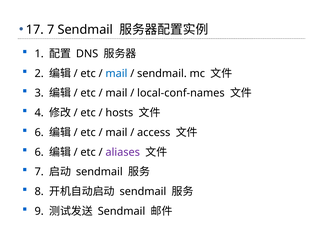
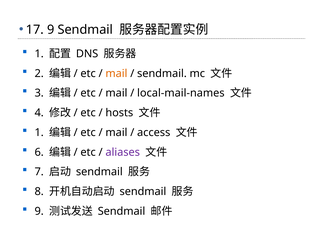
17 7: 7 -> 9
mail at (116, 73) colour: blue -> orange
local-conf-names: local-conf-names -> local-mail-names
6 at (39, 132): 6 -> 1
